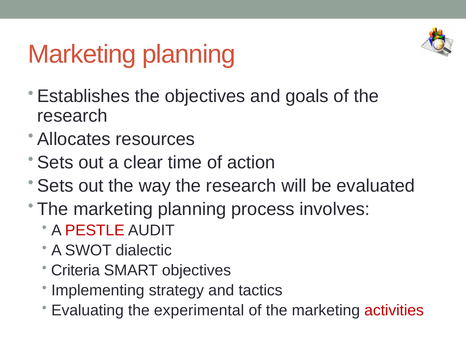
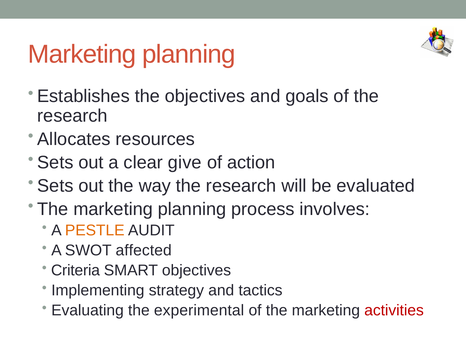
time: time -> give
PESTLE colour: red -> orange
dialectic: dialectic -> affected
